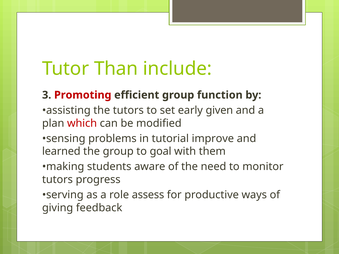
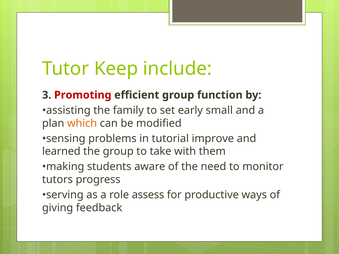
Than: Than -> Keep
the tutors: tutors -> family
given: given -> small
which colour: red -> orange
goal: goal -> take
